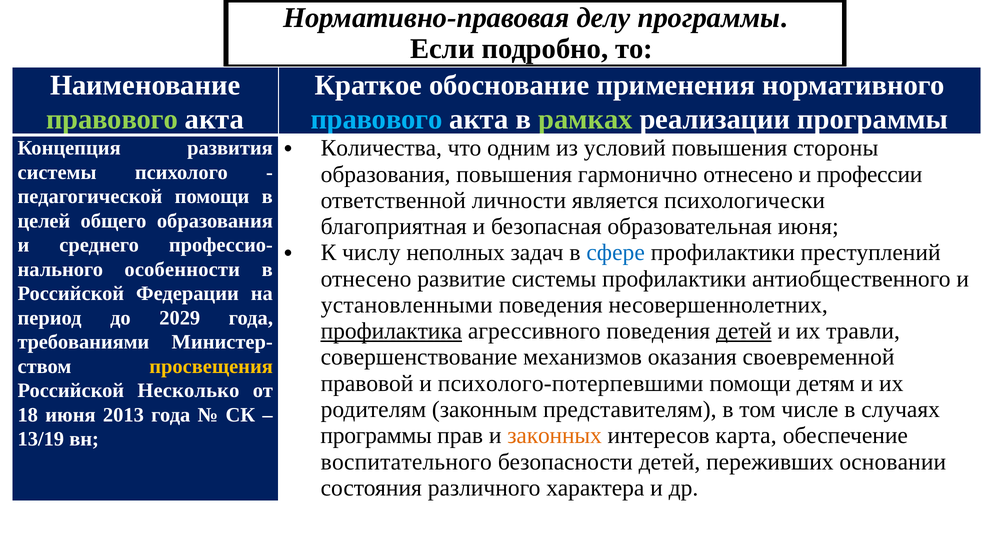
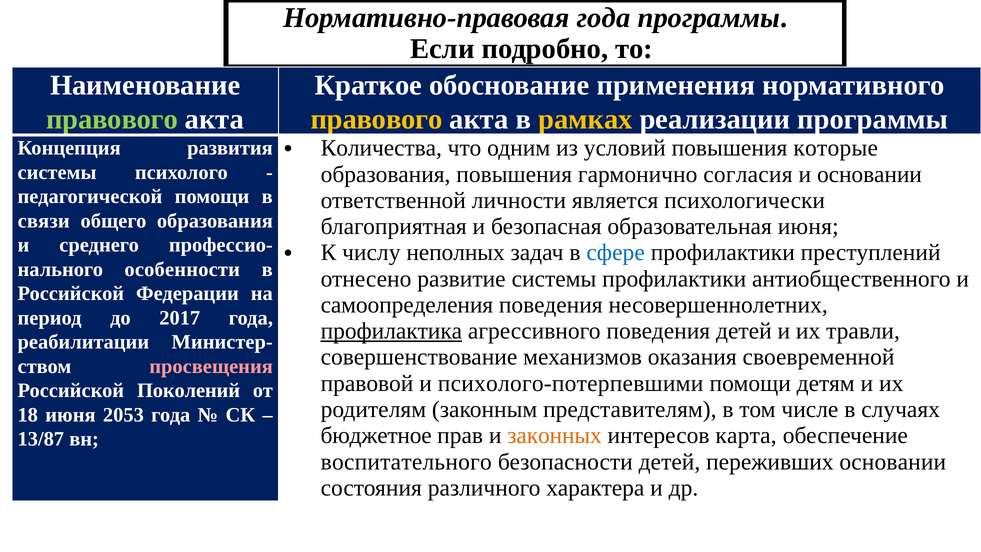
Нормативно-правовая делу: делу -> года
правового at (377, 119) colour: light blue -> yellow
рамках colour: light green -> yellow
стороны: стороны -> которые
гармонично отнесено: отнесено -> согласия
и профессии: профессии -> основании
целей: целей -> связи
установленными: установленными -> самоопределения
2029: 2029 -> 2017
детей at (744, 331) underline: present -> none
требованиями: требованиями -> реабилитации
просвещения colour: yellow -> pink
Несколько: Несколько -> Поколений
2013: 2013 -> 2053
программы at (376, 435): программы -> бюджетное
13/19: 13/19 -> 13/87
